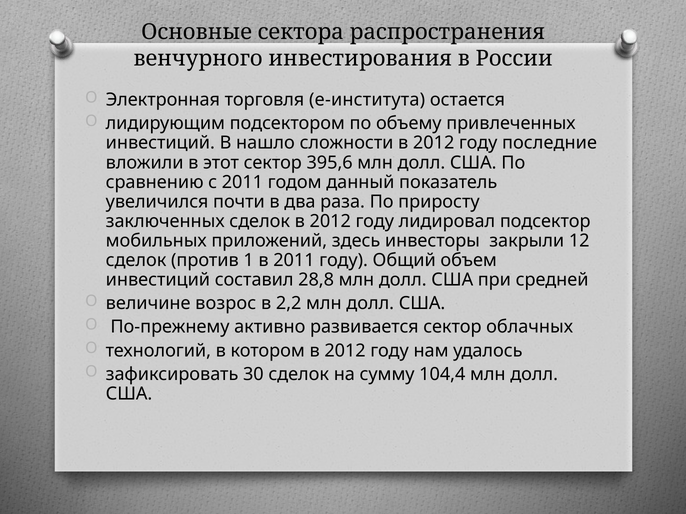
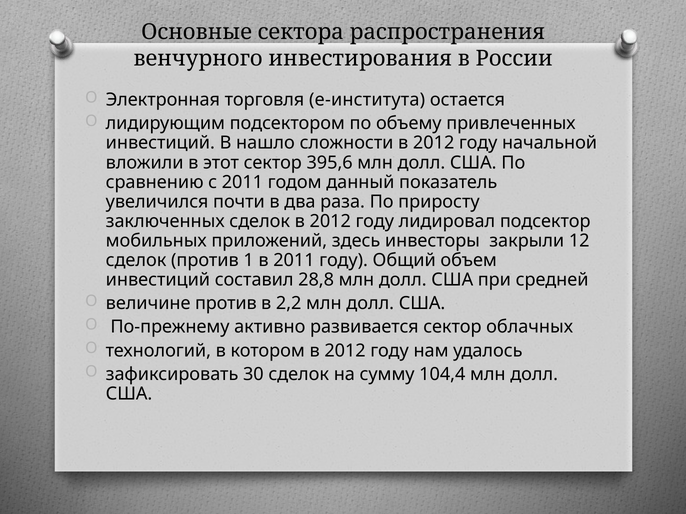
последние: последние -> начальной
величине возрос: возрос -> против
